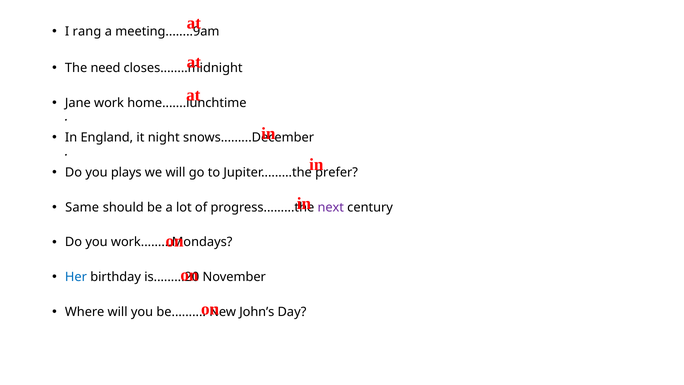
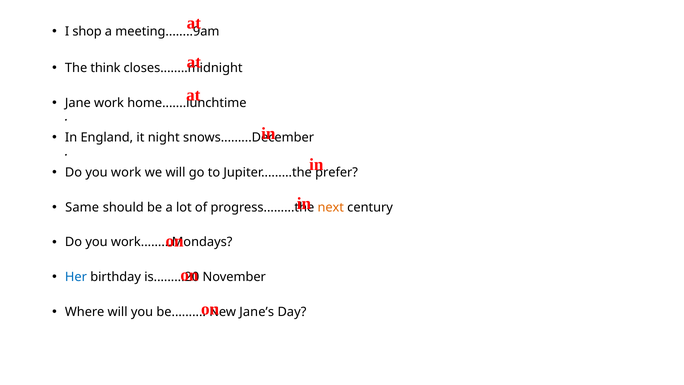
rang: rang -> shop
need: need -> think
you plays: plays -> work
next colour: purple -> orange
John’s: John’s -> Jane’s
